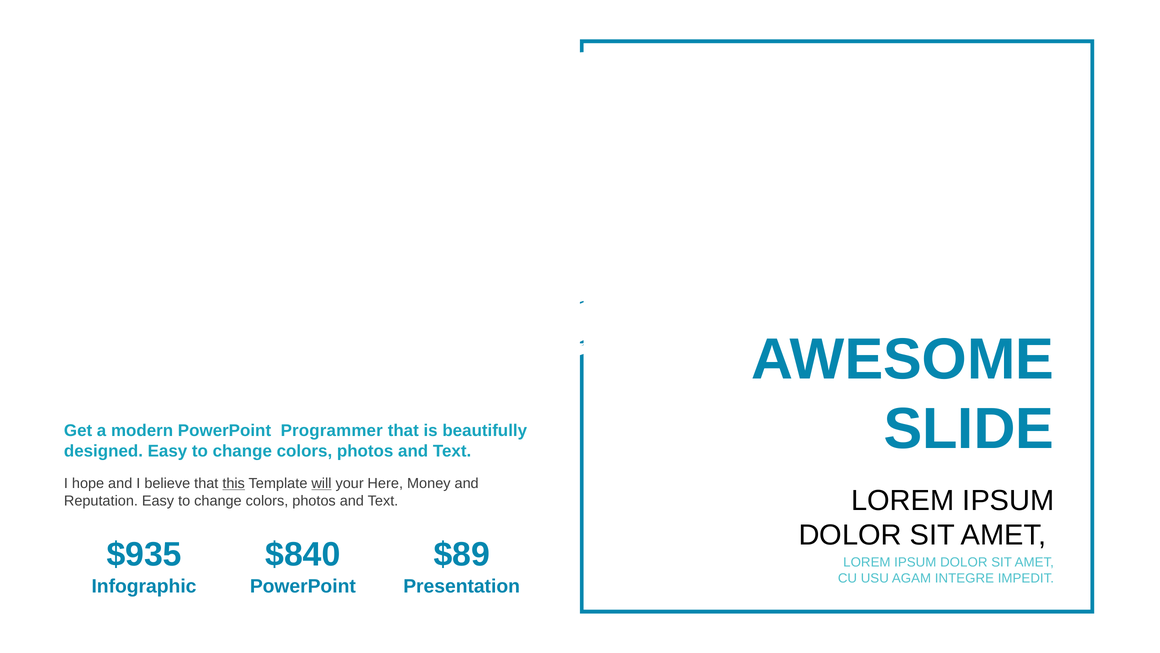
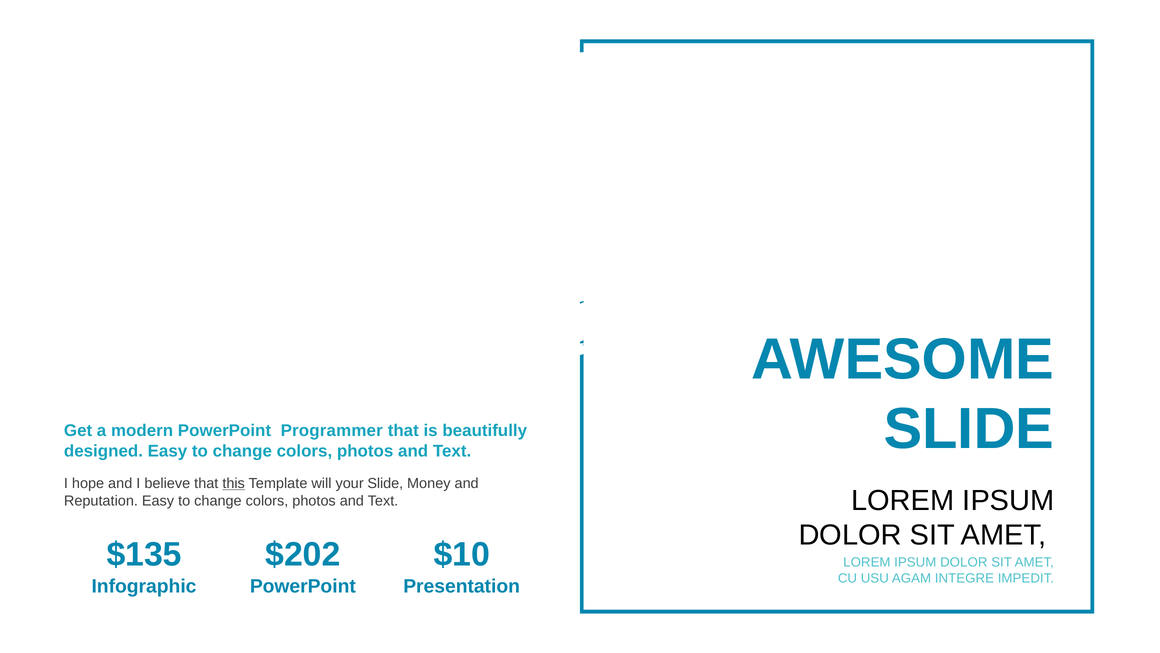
will underline: present -> none
your Here: Here -> Slide
$935: $935 -> $135
$840: $840 -> $202
$89: $89 -> $10
